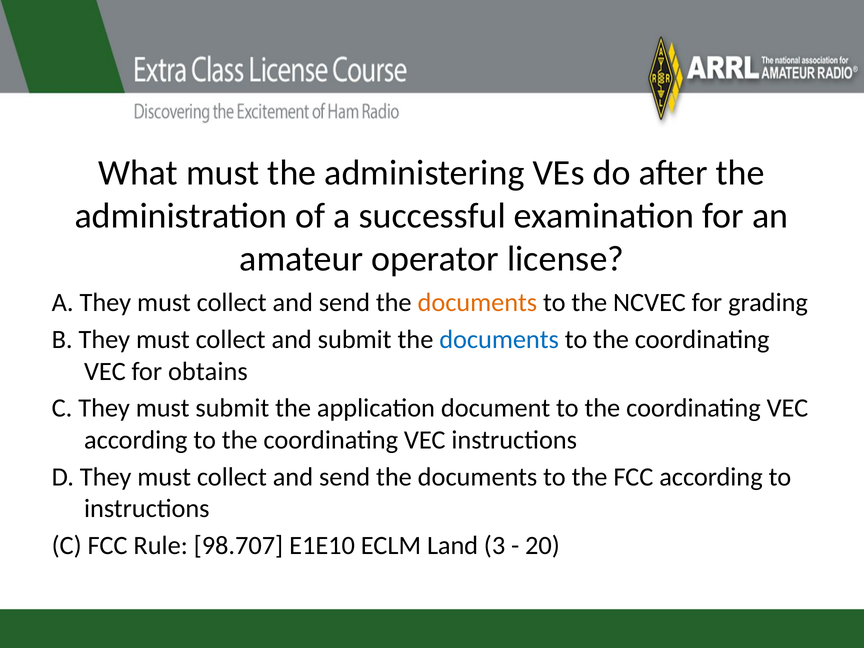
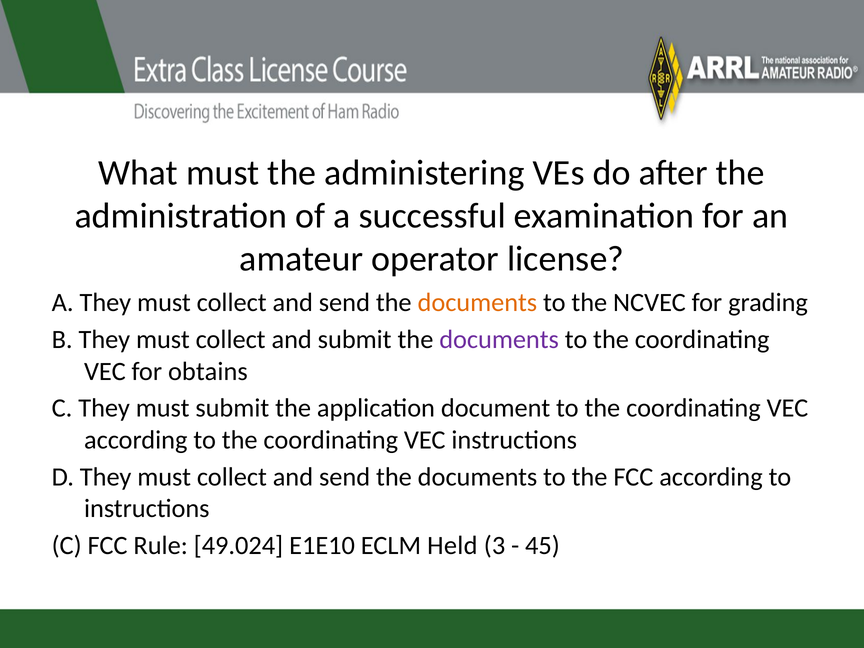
documents at (499, 340) colour: blue -> purple
98.707: 98.707 -> 49.024
Land: Land -> Held
20: 20 -> 45
